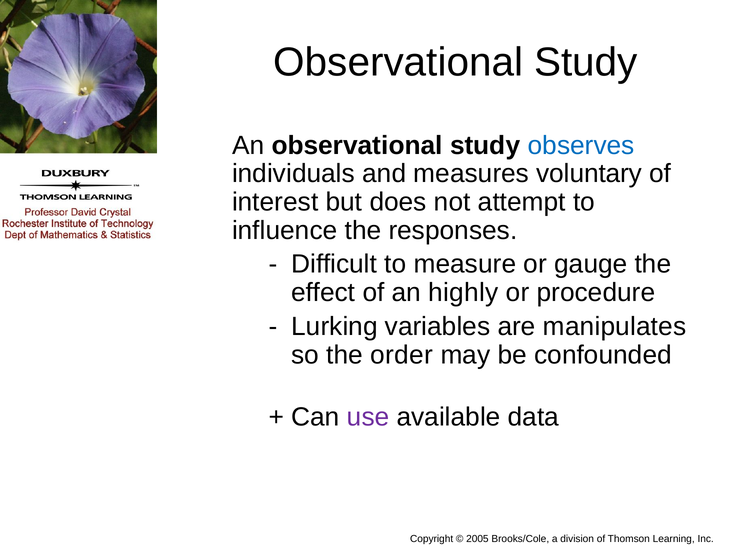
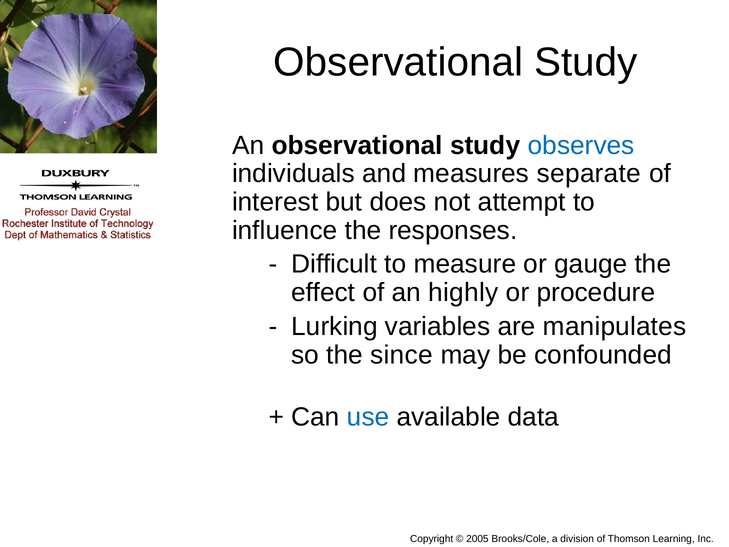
voluntary: voluntary -> separate
order: order -> since
use colour: purple -> blue
